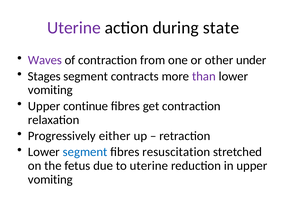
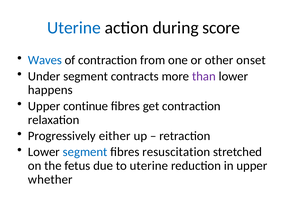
Uterine at (74, 28) colour: purple -> blue
state: state -> score
Waves colour: purple -> blue
under: under -> onset
Stages: Stages -> Under
vomiting at (50, 90): vomiting -> happens
vomiting at (50, 180): vomiting -> whether
